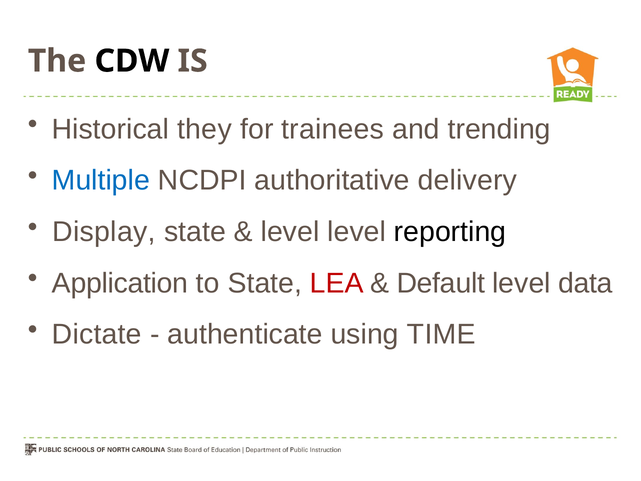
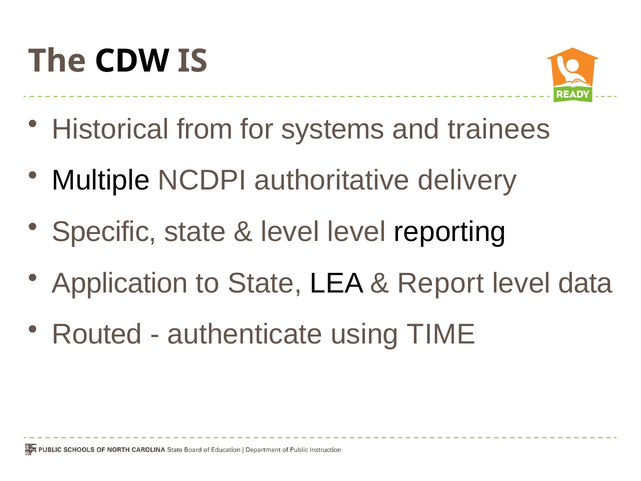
they: they -> from
trainees: trainees -> systems
trending: trending -> trainees
Multiple colour: blue -> black
Display: Display -> Specific
LEA colour: red -> black
Default: Default -> Report
Dictate: Dictate -> Routed
